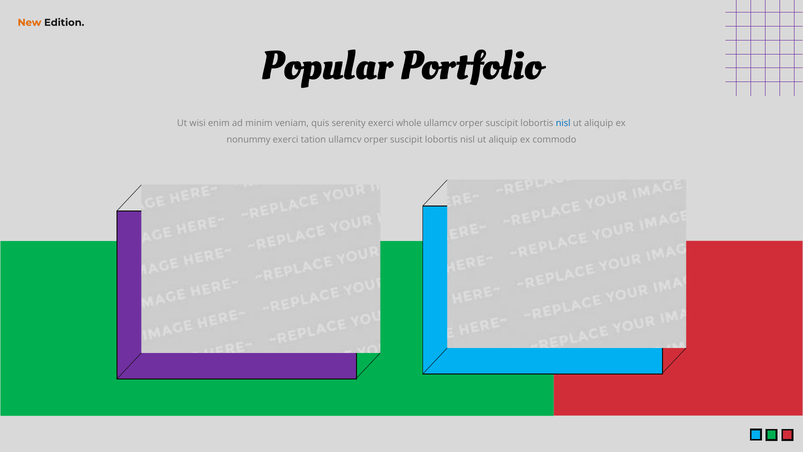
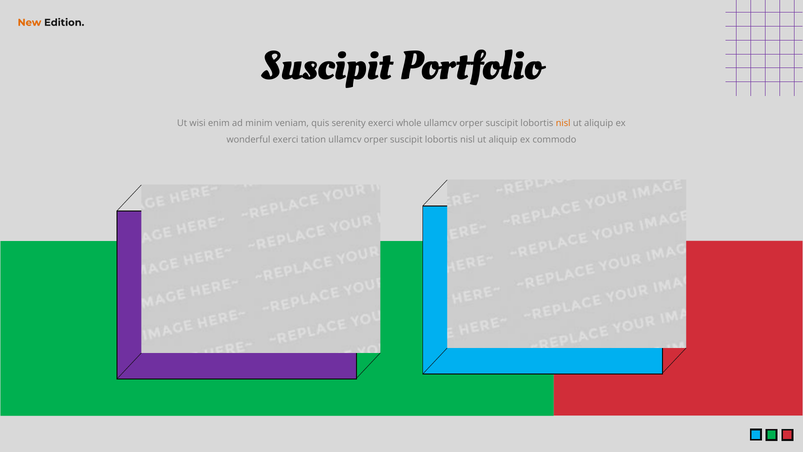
Popular at (326, 66): Popular -> Suscipit
nisl at (563, 123) colour: blue -> orange
nonummy: nonummy -> wonderful
